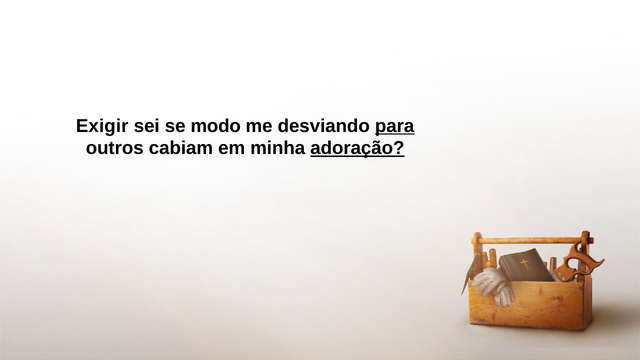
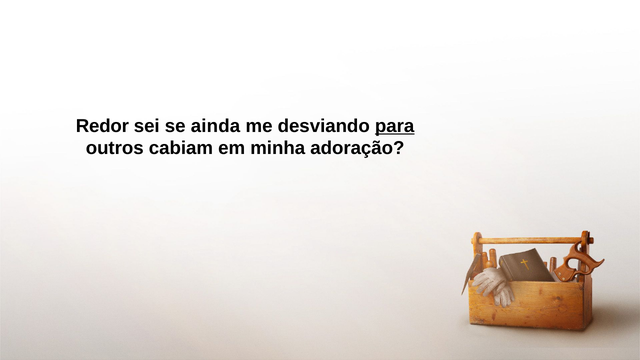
Exigir: Exigir -> Redor
modo: modo -> ainda
adoração underline: present -> none
